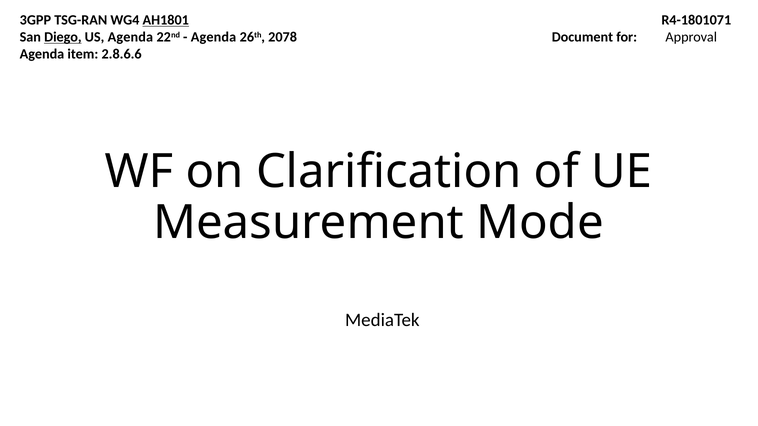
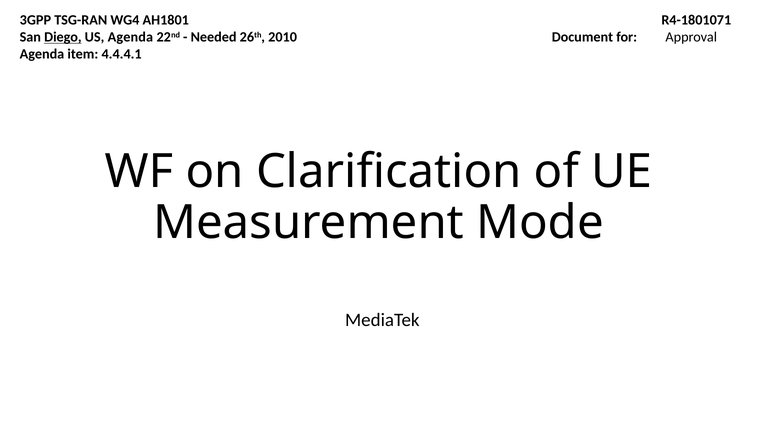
AH1801 underline: present -> none
Agenda at (214, 37): Agenda -> Needed
2078: 2078 -> 2010
2.8.6.6: 2.8.6.6 -> 4.4.4.1
